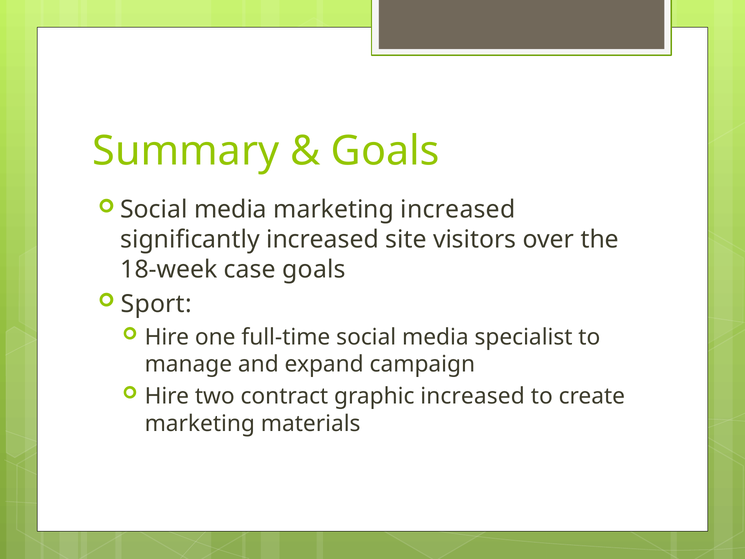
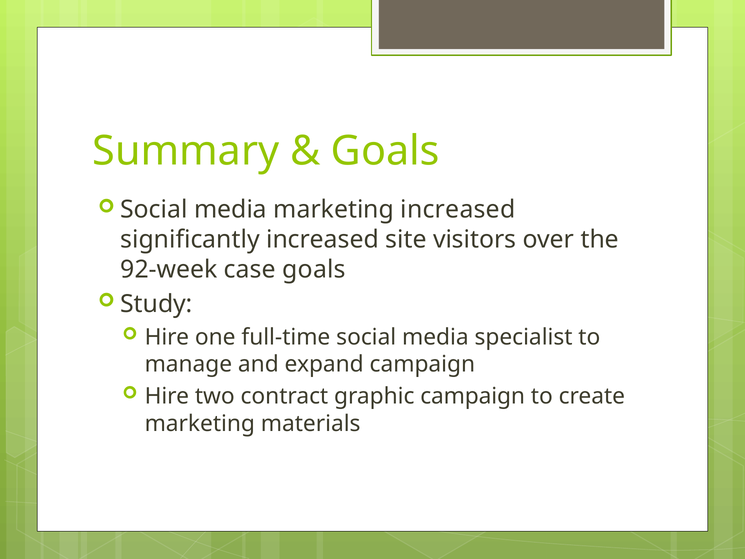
18-week: 18-week -> 92-week
Sport: Sport -> Study
graphic increased: increased -> campaign
